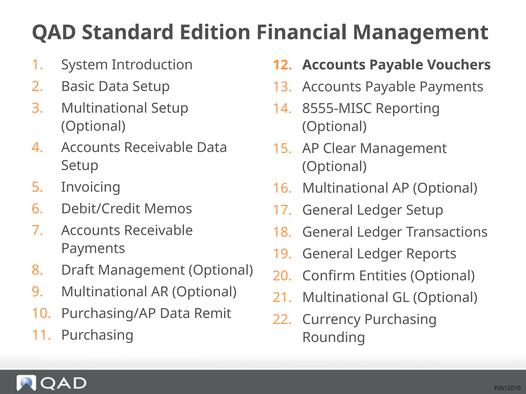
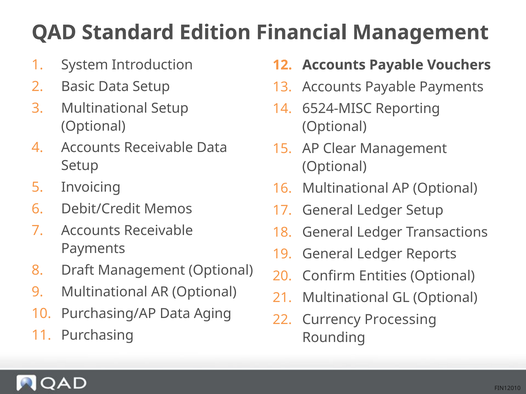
8555-MISC: 8555-MISC -> 6524-MISC
Remit: Remit -> Aging
Currency Purchasing: Purchasing -> Processing
